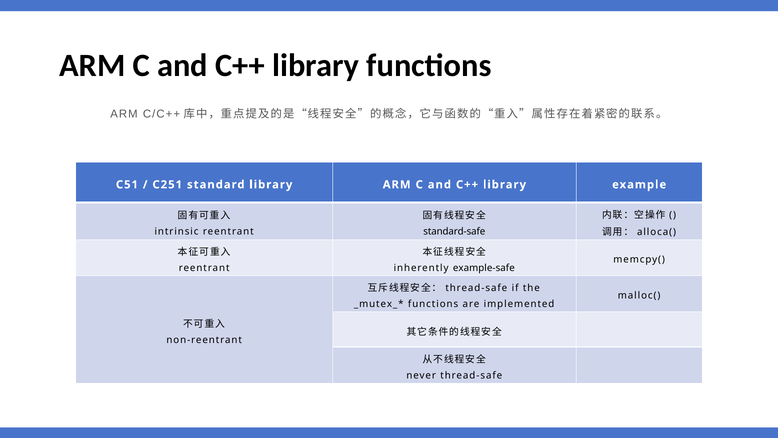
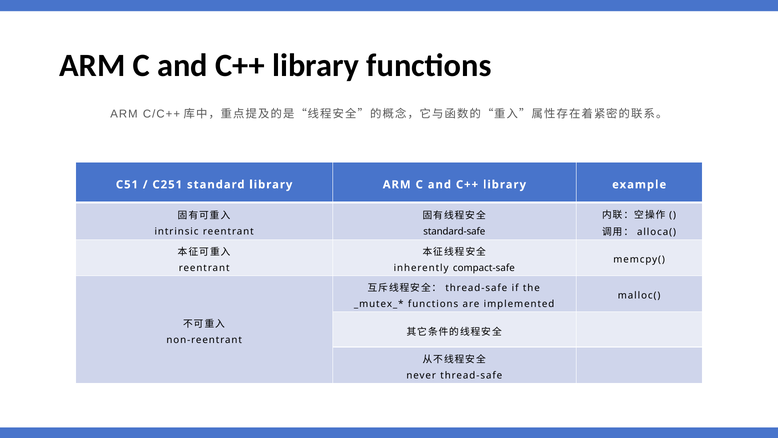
example-safe: example-safe -> compact-safe
